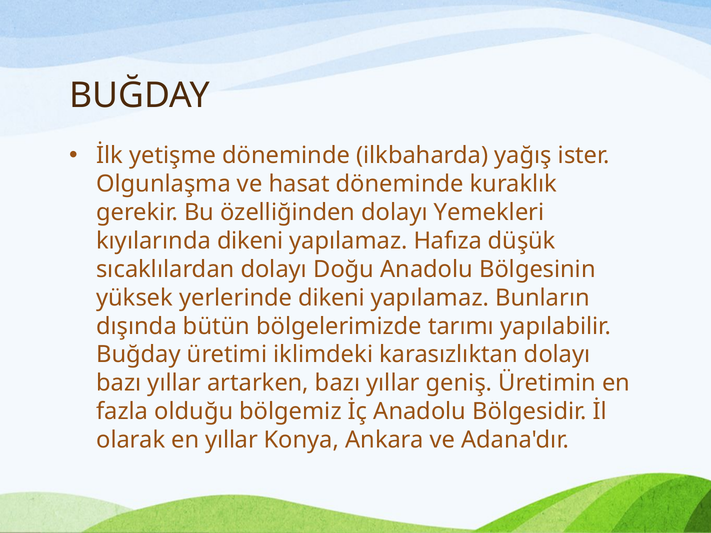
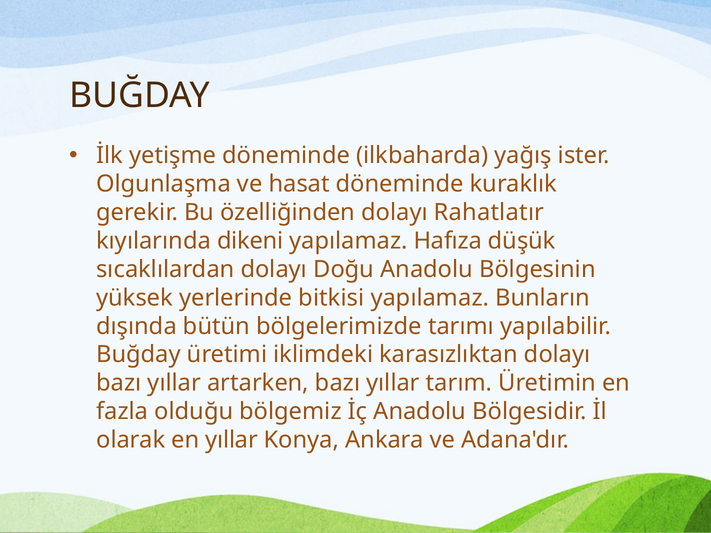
Yemekleri: Yemekleri -> Rahatlatır
yerlerinde dikeni: dikeni -> bitkisi
geniş: geniş -> tarım
